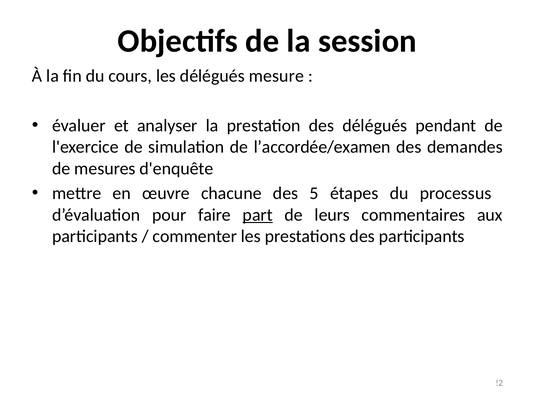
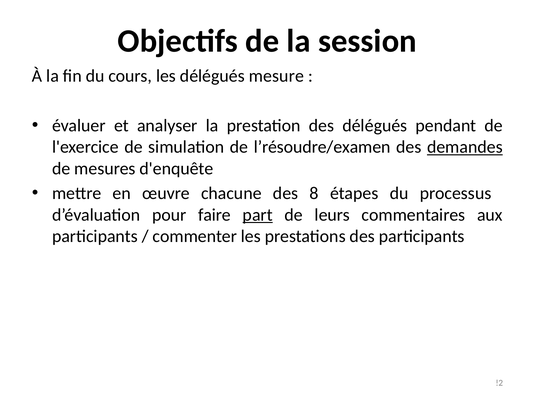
l’accordée/examen: l’accordée/examen -> l’résoudre/examen
demandes underline: none -> present
5: 5 -> 8
